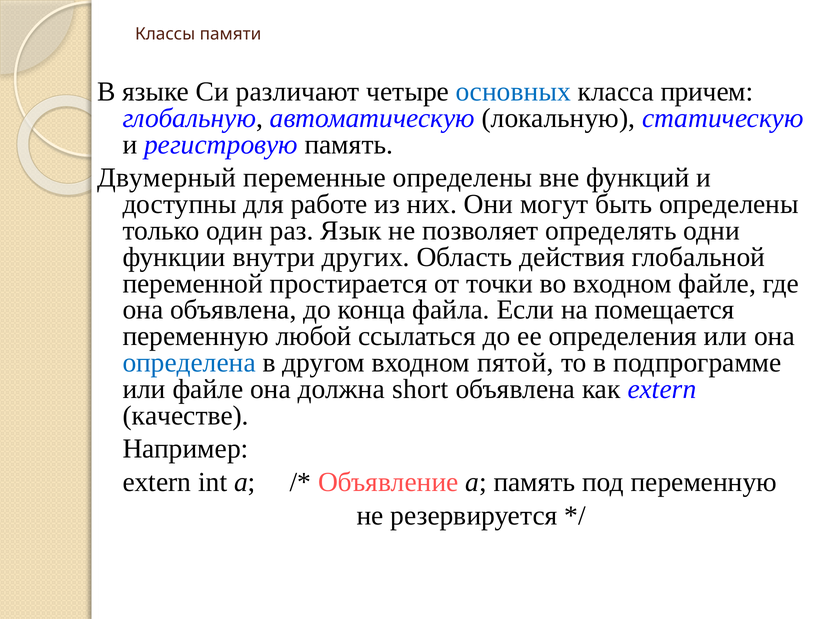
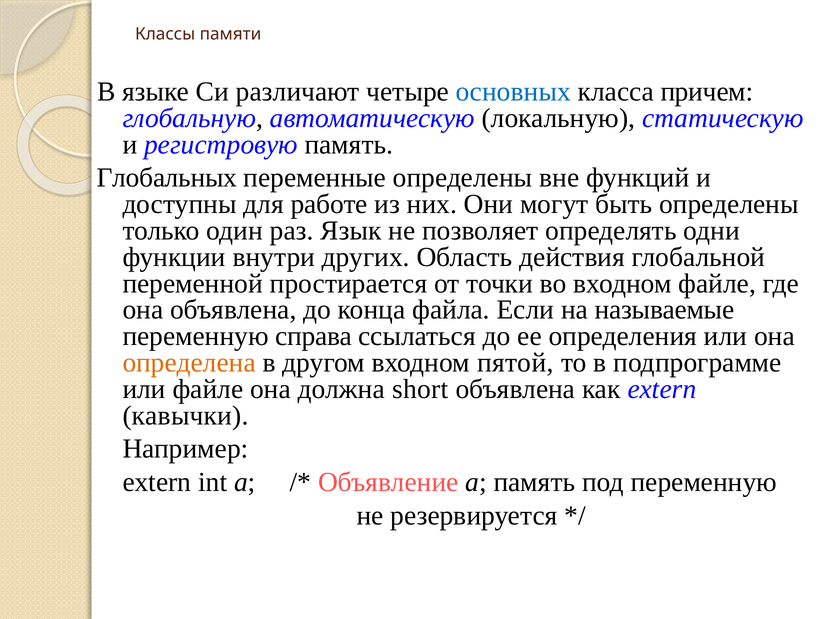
Двумерный: Двумерный -> Глобальных
помещается: помещается -> называемые
любой: любой -> справа
определена colour: blue -> orange
качестве: качестве -> кавычки
